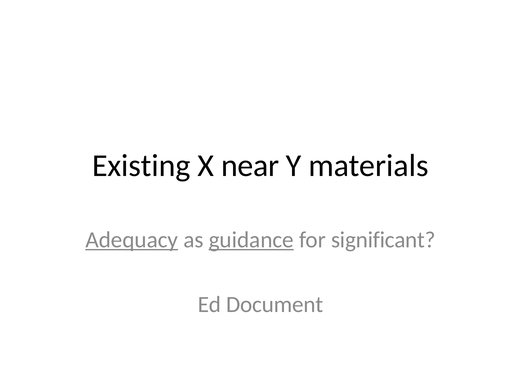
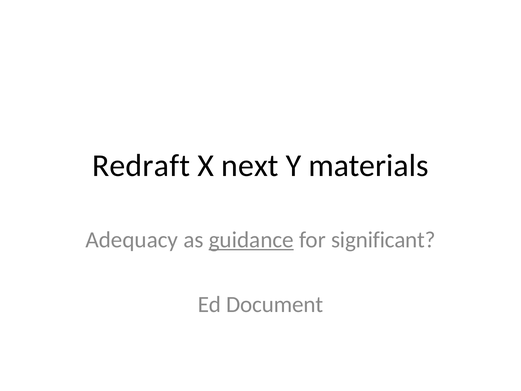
Existing: Existing -> Redraft
near: near -> next
Adequacy underline: present -> none
